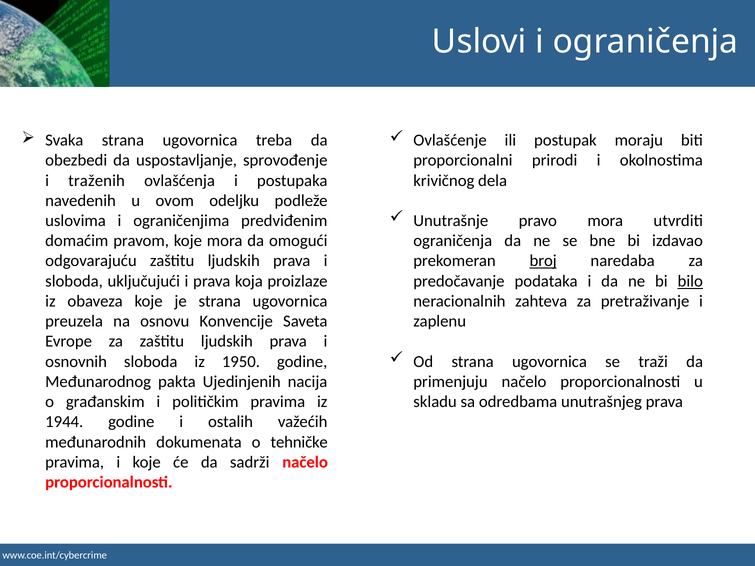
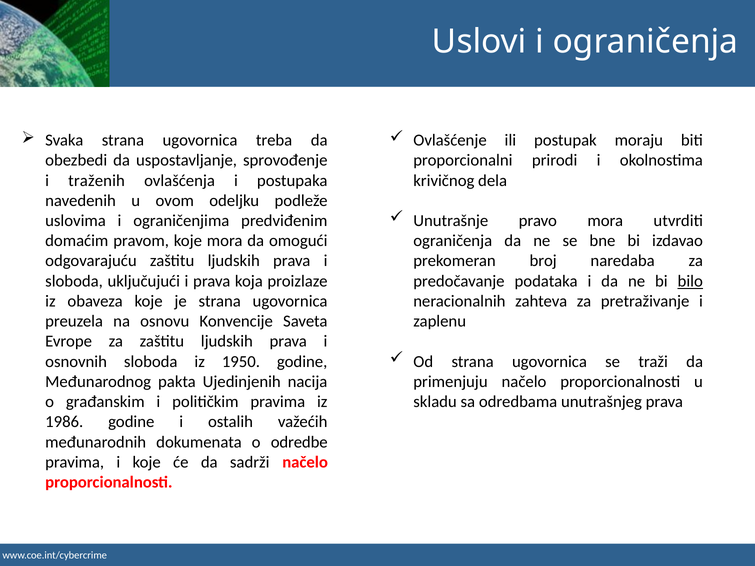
broj underline: present -> none
1944: 1944 -> 1986
tehničke: tehničke -> odredbe
